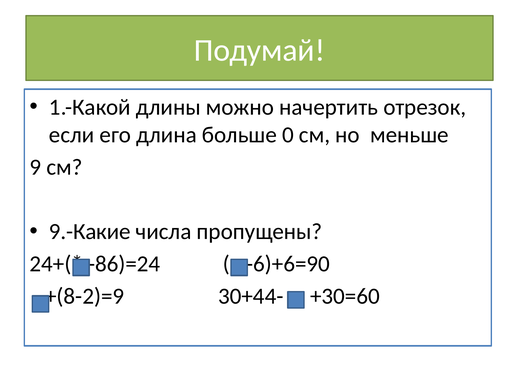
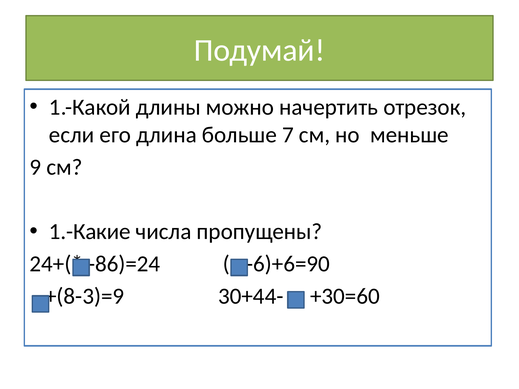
0: 0 -> 7
9.-Какие: 9.-Какие -> 1.-Какие
+(8-2)=9: +(8-2)=9 -> +(8-3)=9
